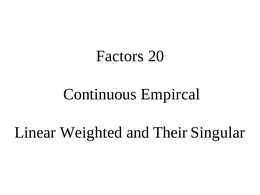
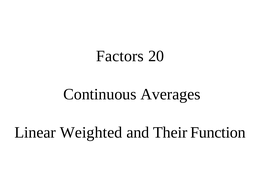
Empircal: Empircal -> Averages
Singular: Singular -> Function
